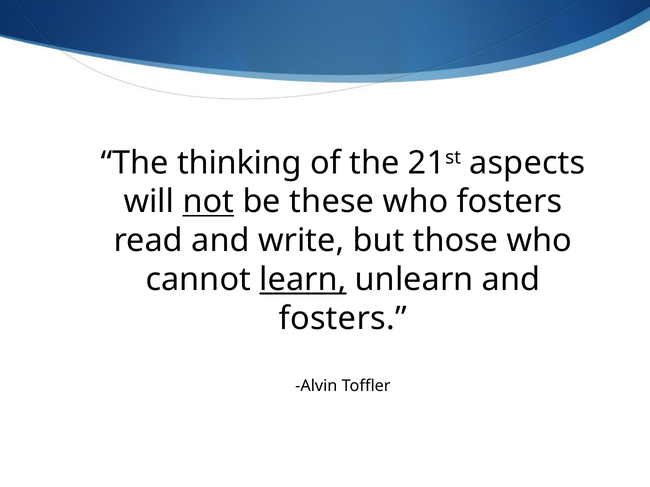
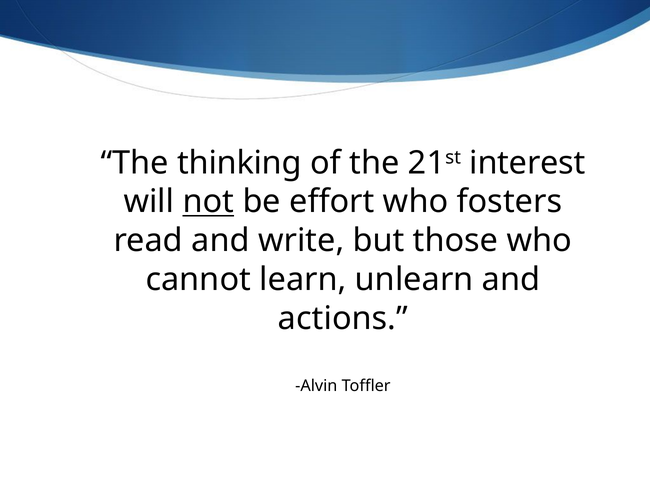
aspects: aspects -> interest
these: these -> effort
learn underline: present -> none
fosters at (343, 319): fosters -> actions
